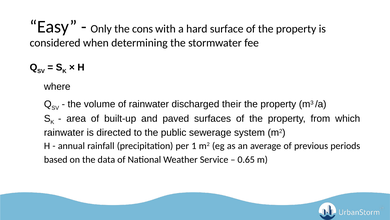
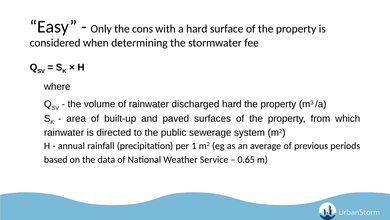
discharged their: their -> hard
